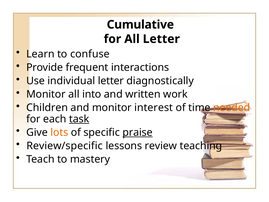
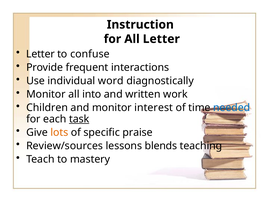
Cumulative: Cumulative -> Instruction
Learn at (40, 54): Learn -> Letter
individual letter: letter -> word
needed colour: orange -> blue
praise underline: present -> none
Review/specific: Review/specific -> Review/sources
review: review -> blends
